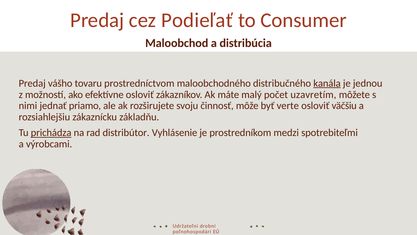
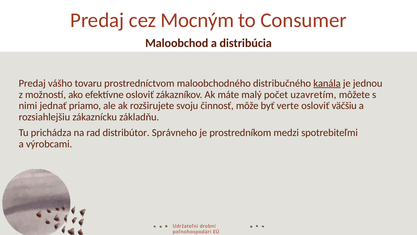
Podieľať: Podieľať -> Mocným
prichádza underline: present -> none
Vyhlásenie: Vyhlásenie -> Správneho
